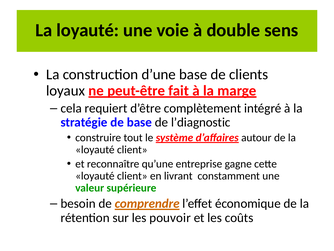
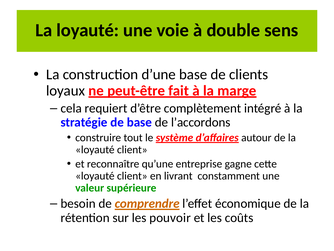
l’diagnostic: l’diagnostic -> l’accordons
